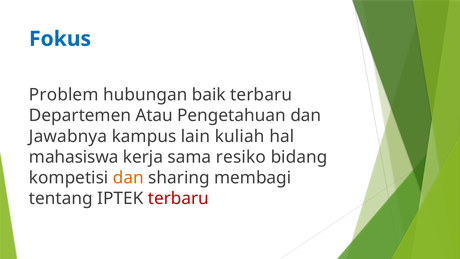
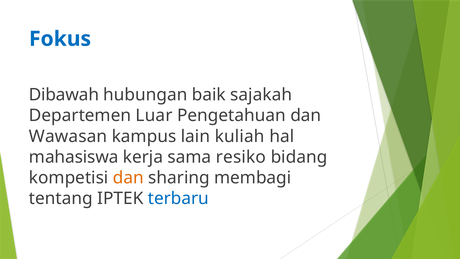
Problem: Problem -> Dibawah
baik terbaru: terbaru -> sajakah
Atau: Atau -> Luar
Jawabnya: Jawabnya -> Wawasan
terbaru at (178, 198) colour: red -> blue
